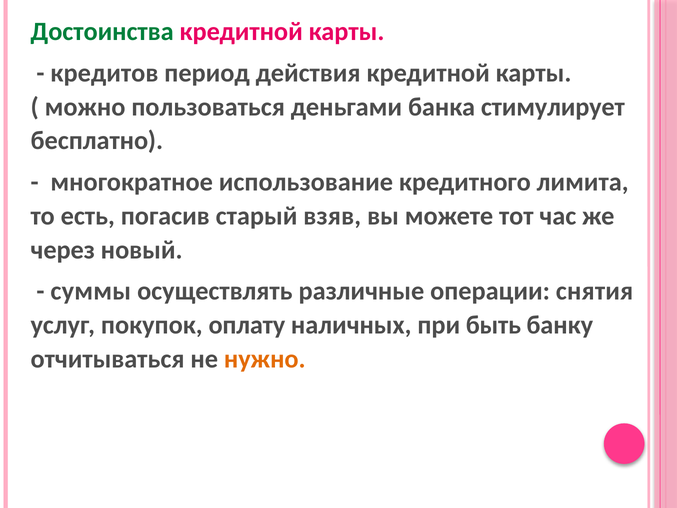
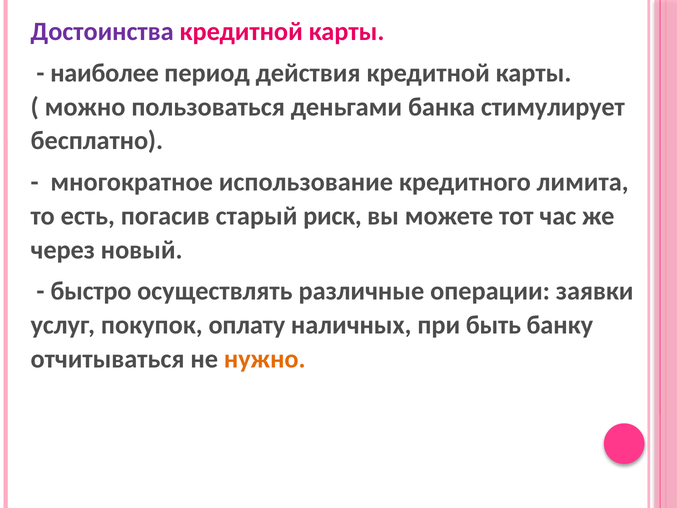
Достоинства colour: green -> purple
кредитов: кредитов -> наиболее
взяв: взяв -> риск
суммы: суммы -> быстро
снятия: снятия -> заявки
